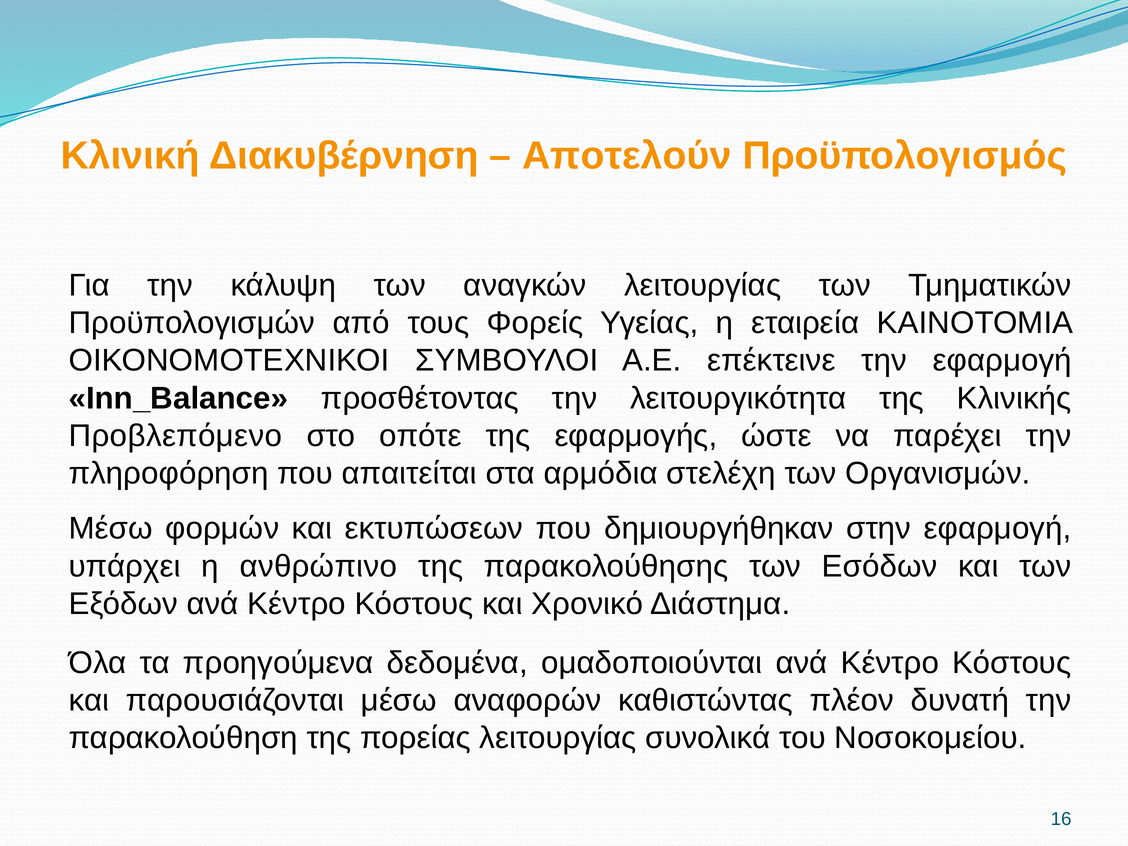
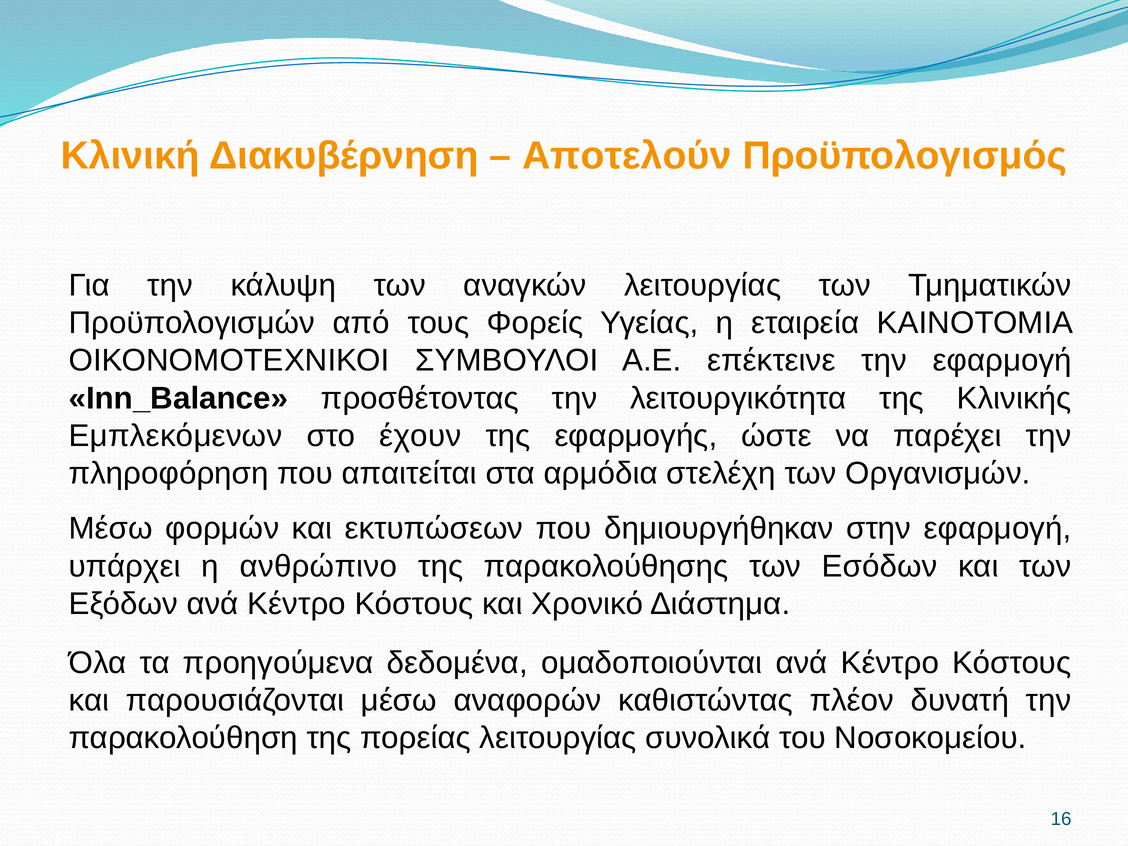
Προβλεπόμενο: Προβλεπόμενο -> Εμπλεκόμενων
οπότε: οπότε -> έχουν
